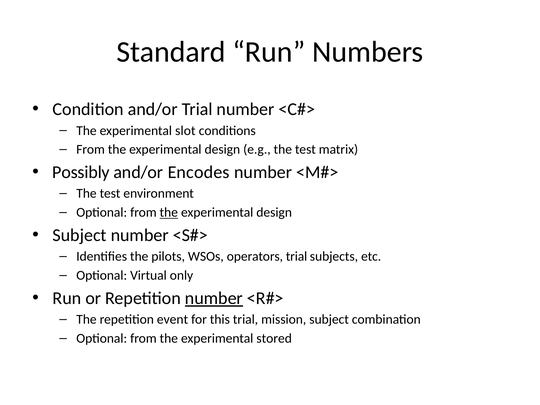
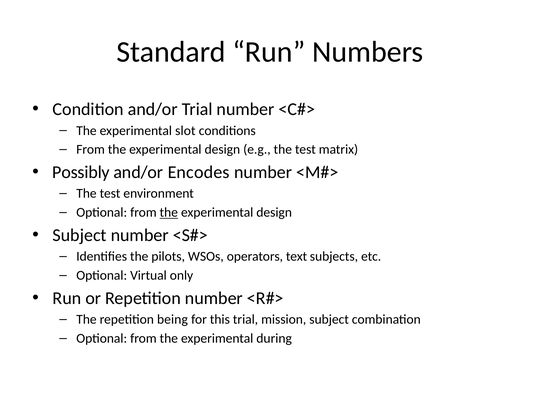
operators trial: trial -> text
number at (214, 298) underline: present -> none
event: event -> being
stored: stored -> during
